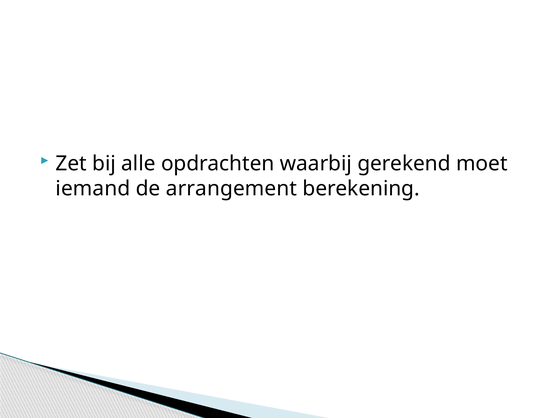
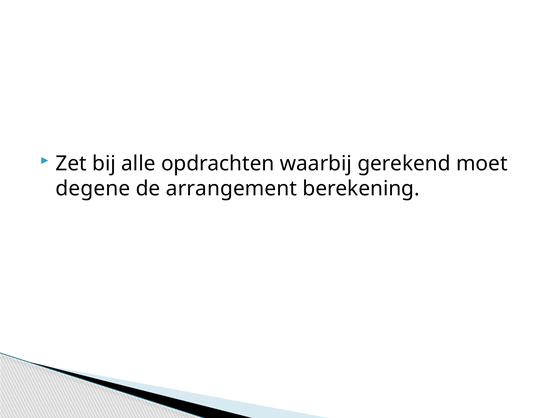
iemand: iemand -> degene
